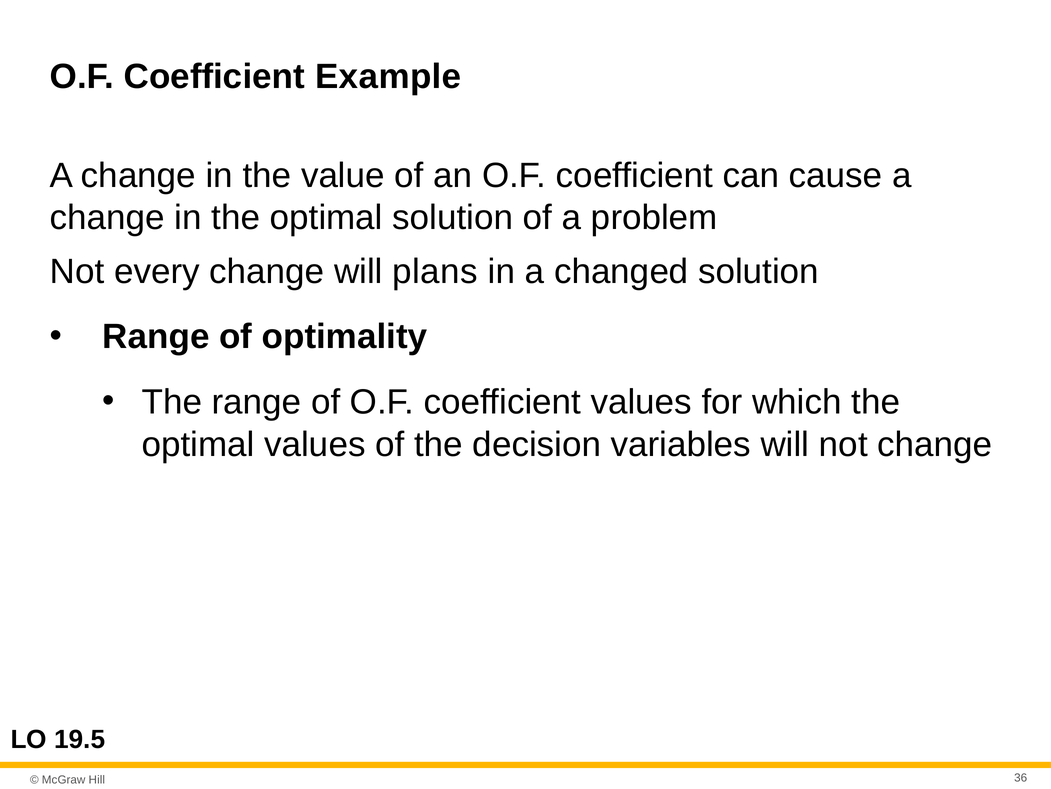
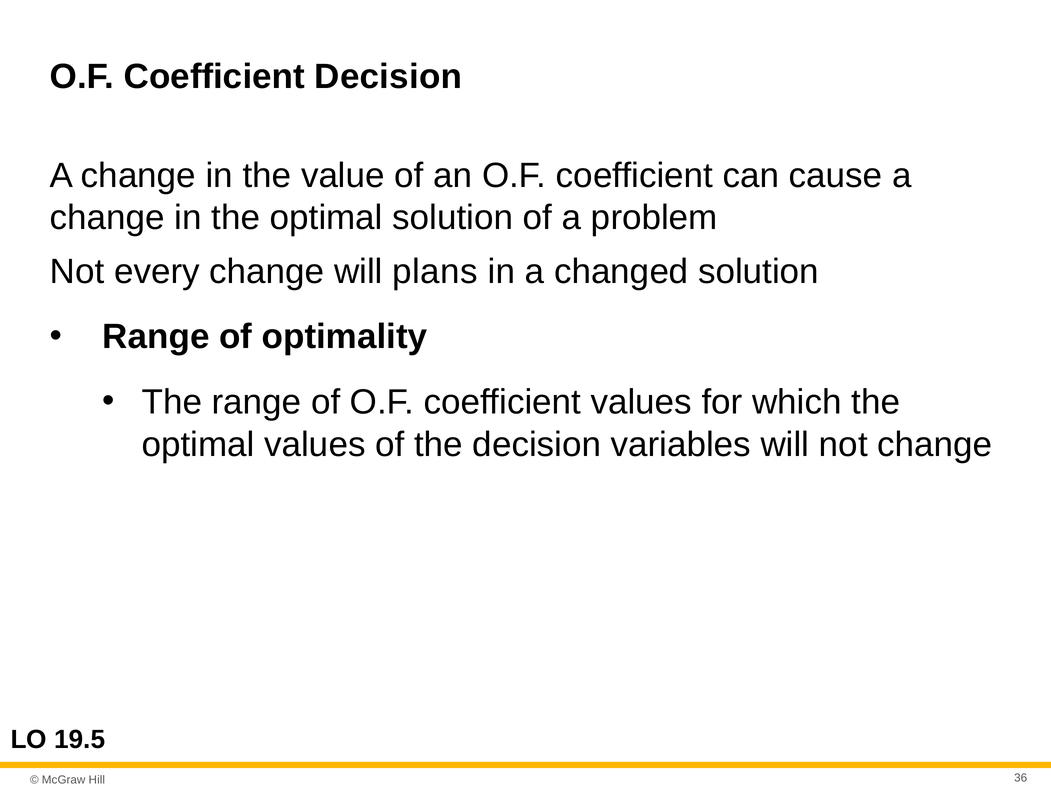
Coefficient Example: Example -> Decision
